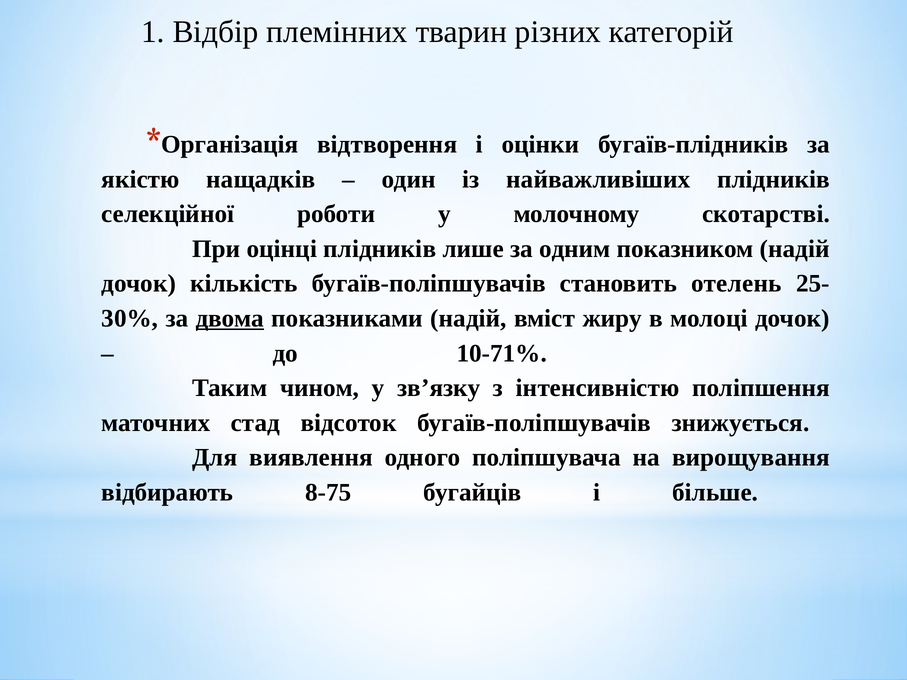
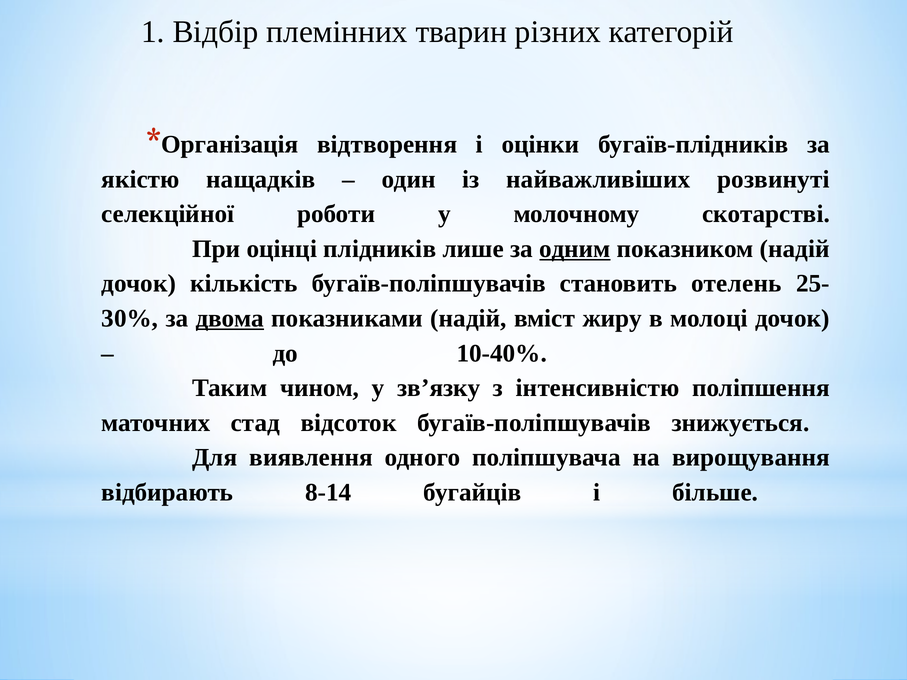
найважливіших плідників: плідників -> розвинуті
одним underline: none -> present
10-71%: 10-71% -> 10-40%
8-75: 8-75 -> 8-14
